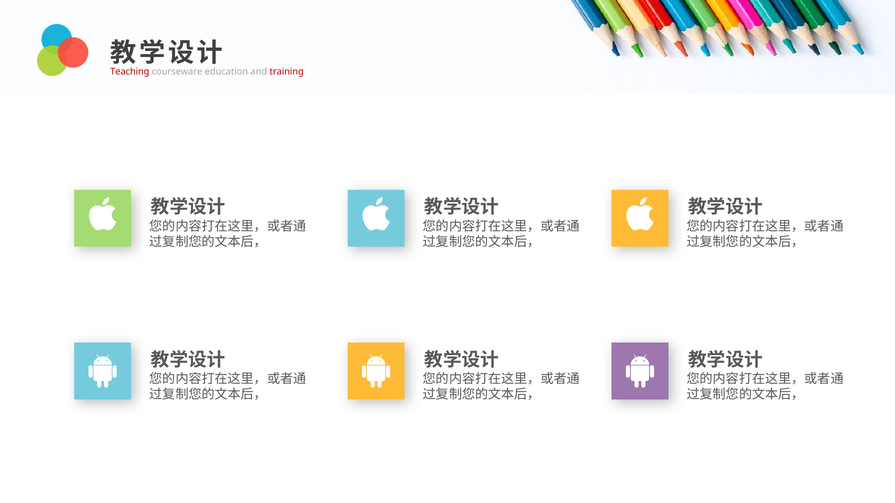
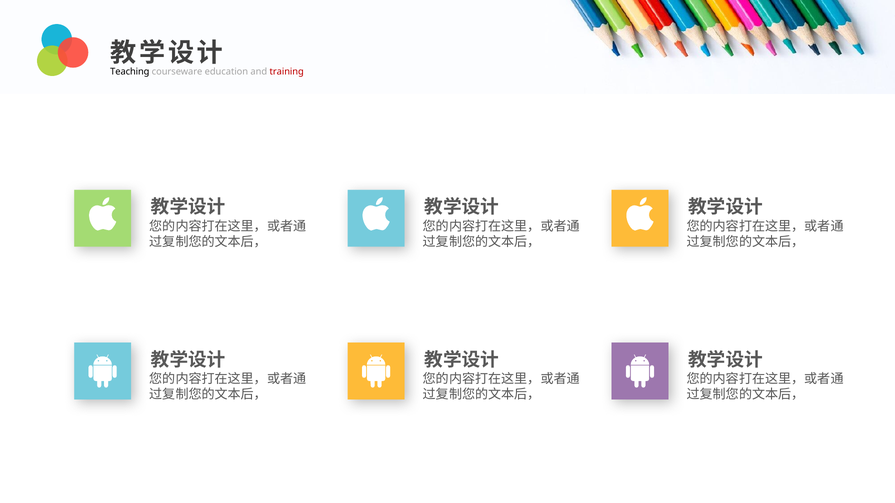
Teaching colour: red -> black
